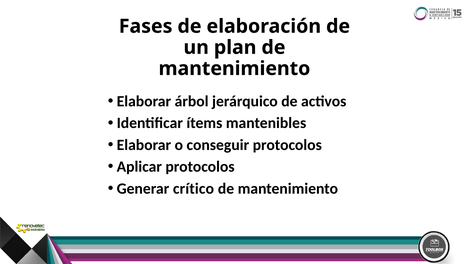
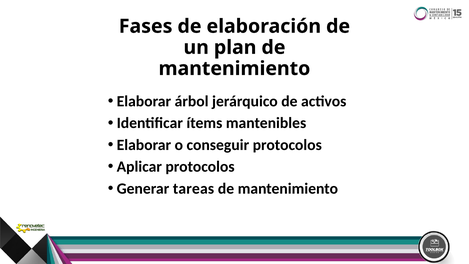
crítico: crítico -> tareas
